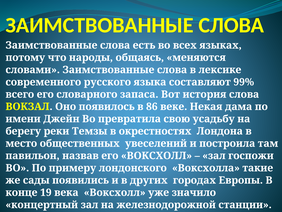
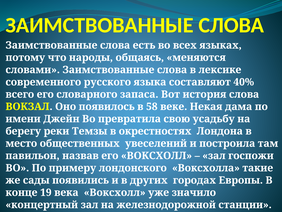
99%: 99% -> 40%
86: 86 -> 58
